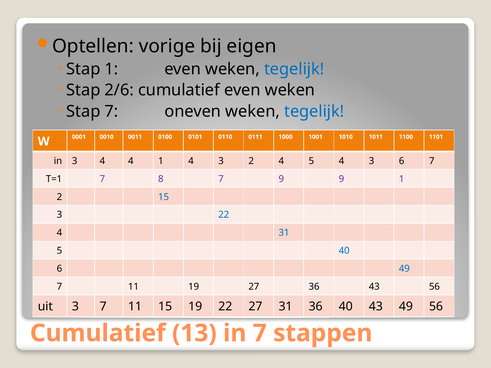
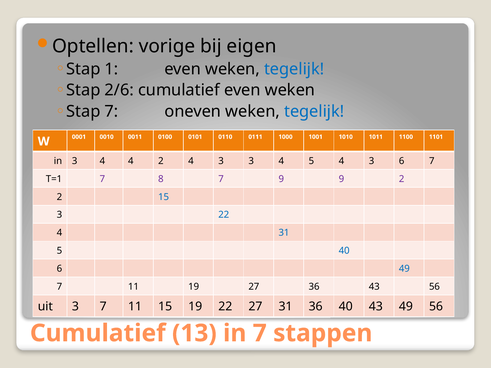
4 1: 1 -> 2
3 2: 2 -> 3
9 1: 1 -> 2
